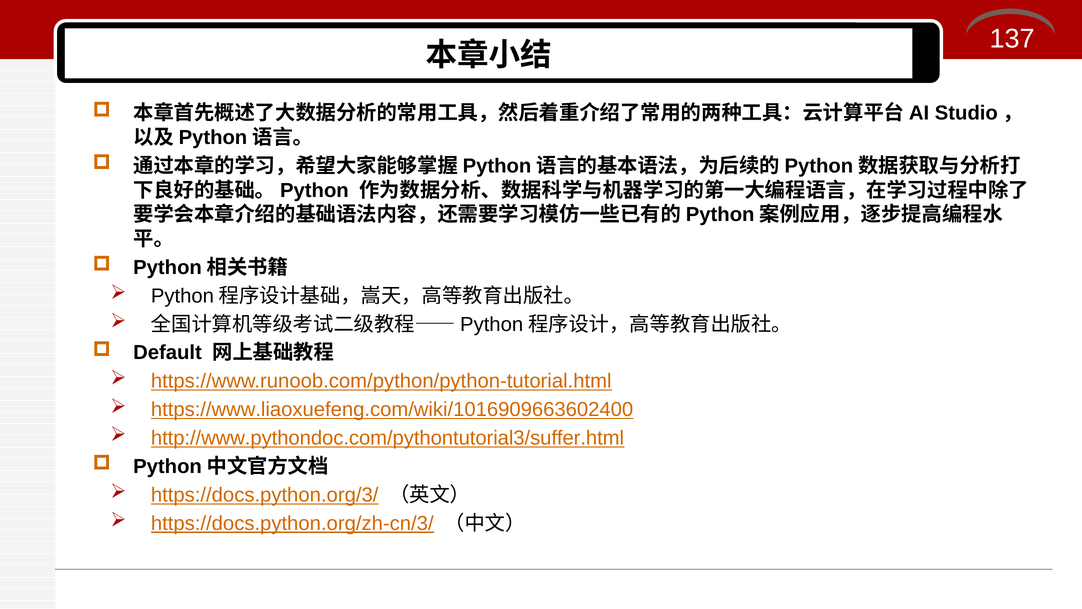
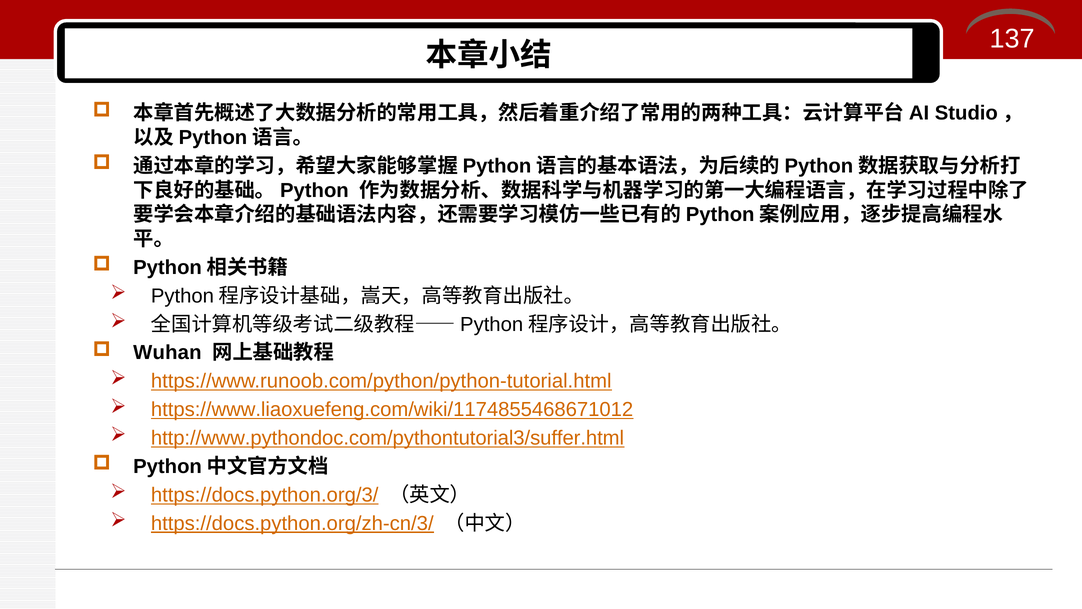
Default: Default -> Wuhan
https://www.liaoxuefeng.com/wiki/1016909663602400: https://www.liaoxuefeng.com/wiki/1016909663602400 -> https://www.liaoxuefeng.com/wiki/1174855468671012
